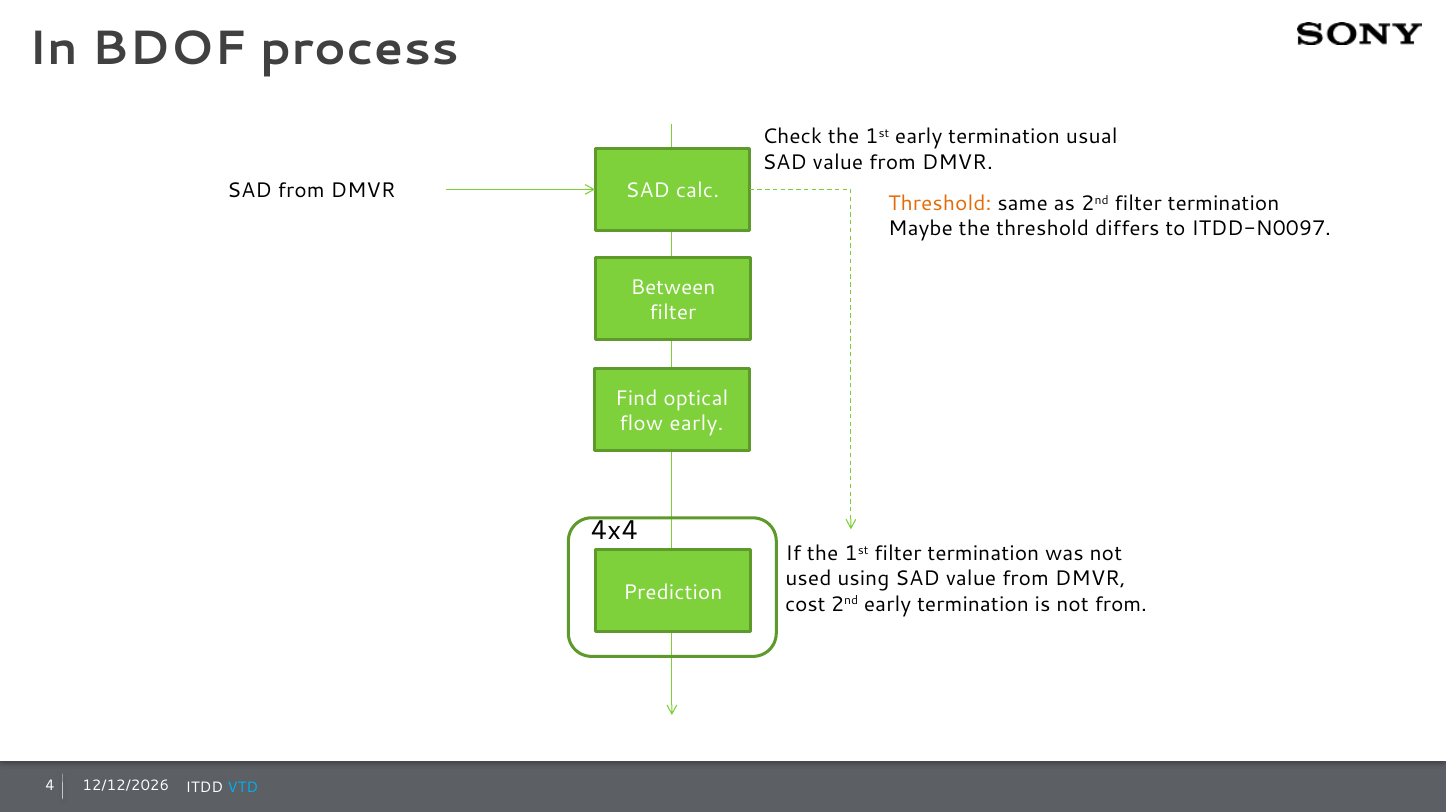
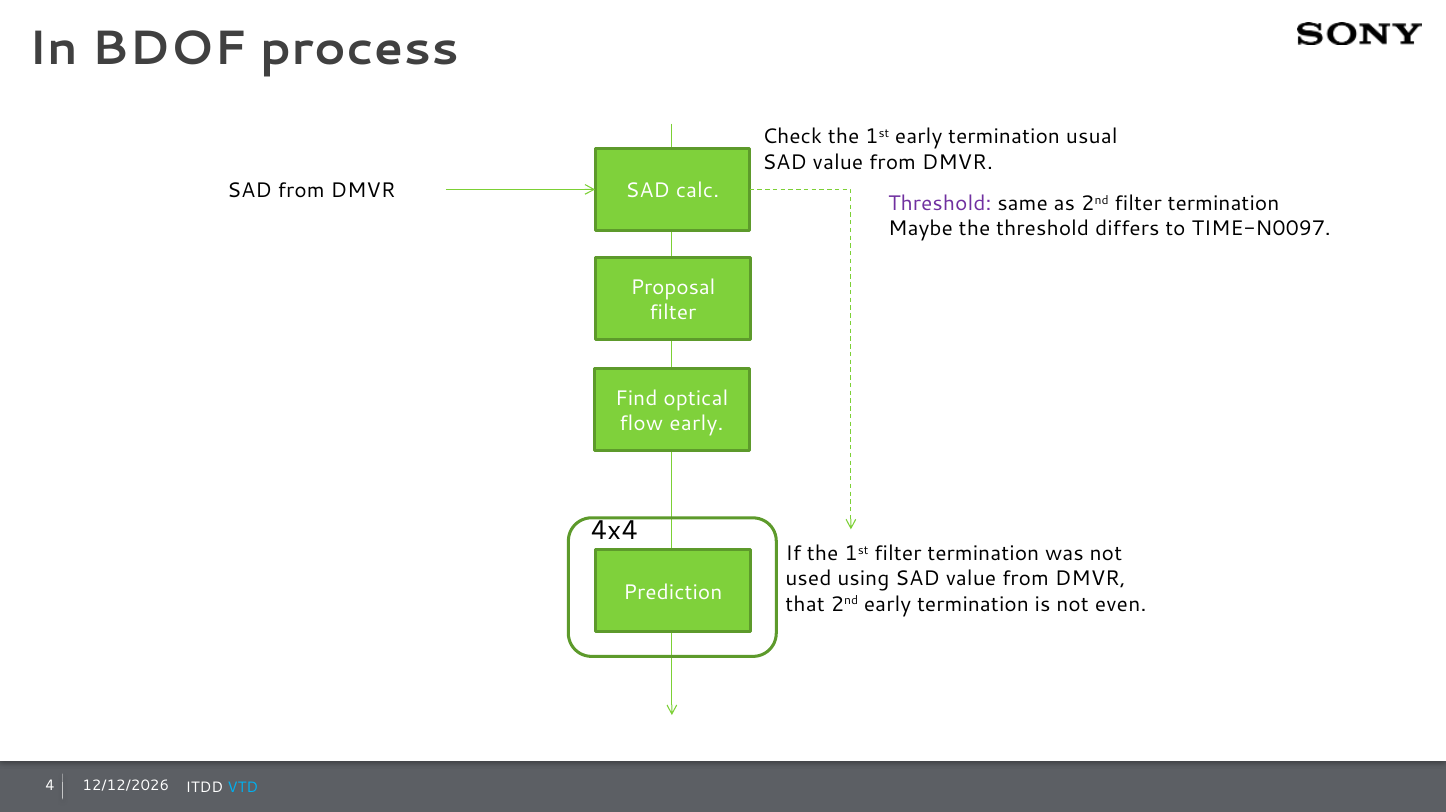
Threshold at (940, 204) colour: orange -> purple
ITDD-N0097: ITDD-N0097 -> TIME-N0097
Between: Between -> Proposal
cost: cost -> that
not from: from -> even
